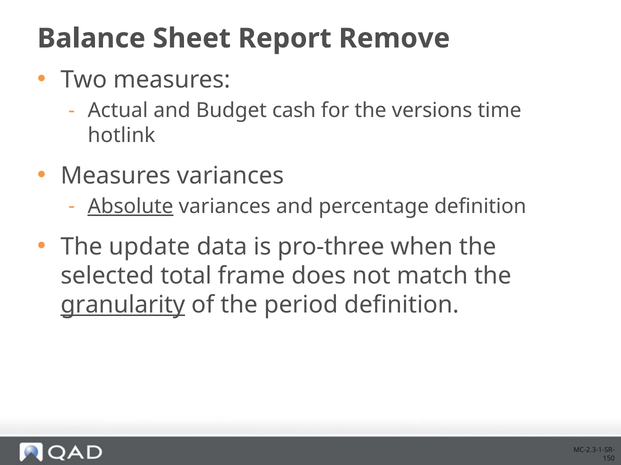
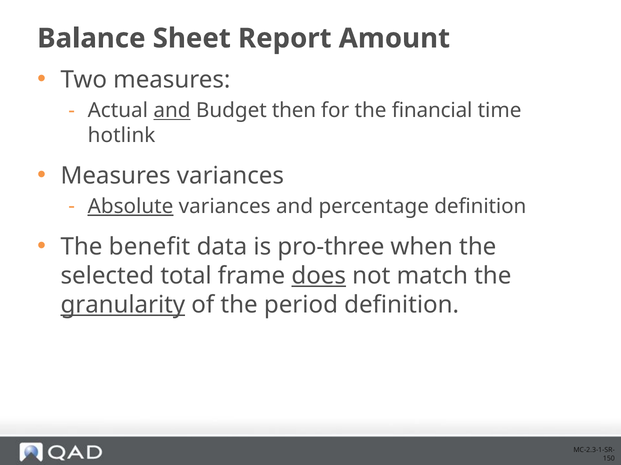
Remove: Remove -> Amount
and at (172, 111) underline: none -> present
cash: cash -> then
versions: versions -> financial
update: update -> benefit
does underline: none -> present
